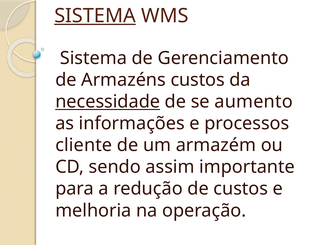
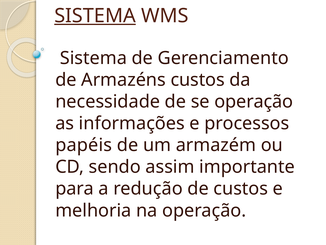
necessidade underline: present -> none
se aumento: aumento -> operação
cliente: cliente -> papéis
